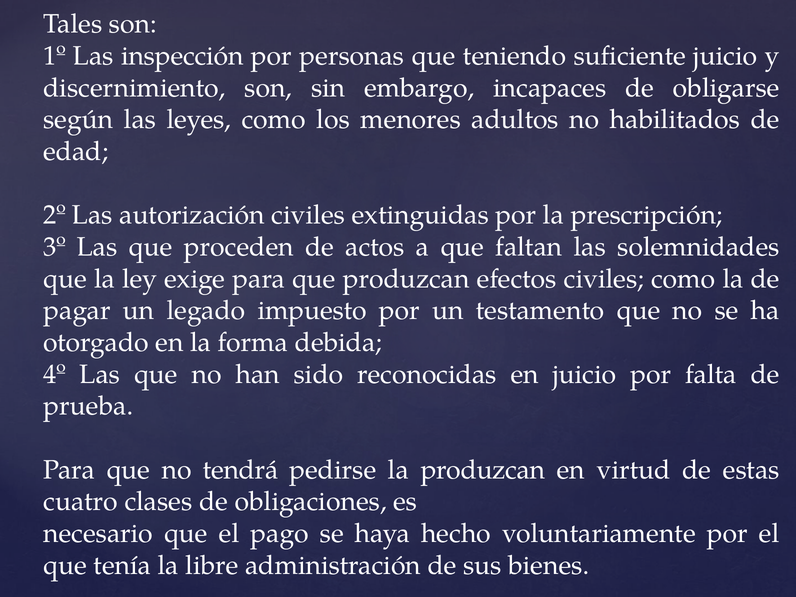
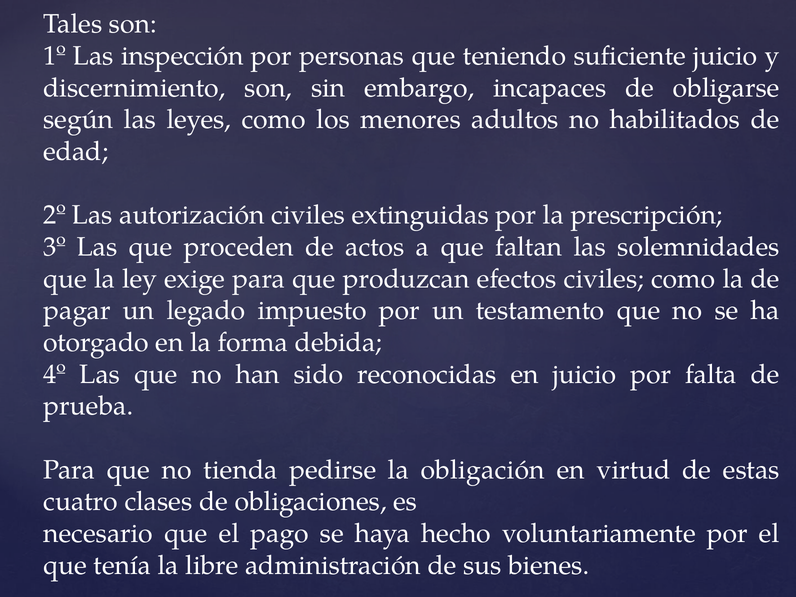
tendrá: tendrá -> tienda
la produzcan: produzcan -> obligación
